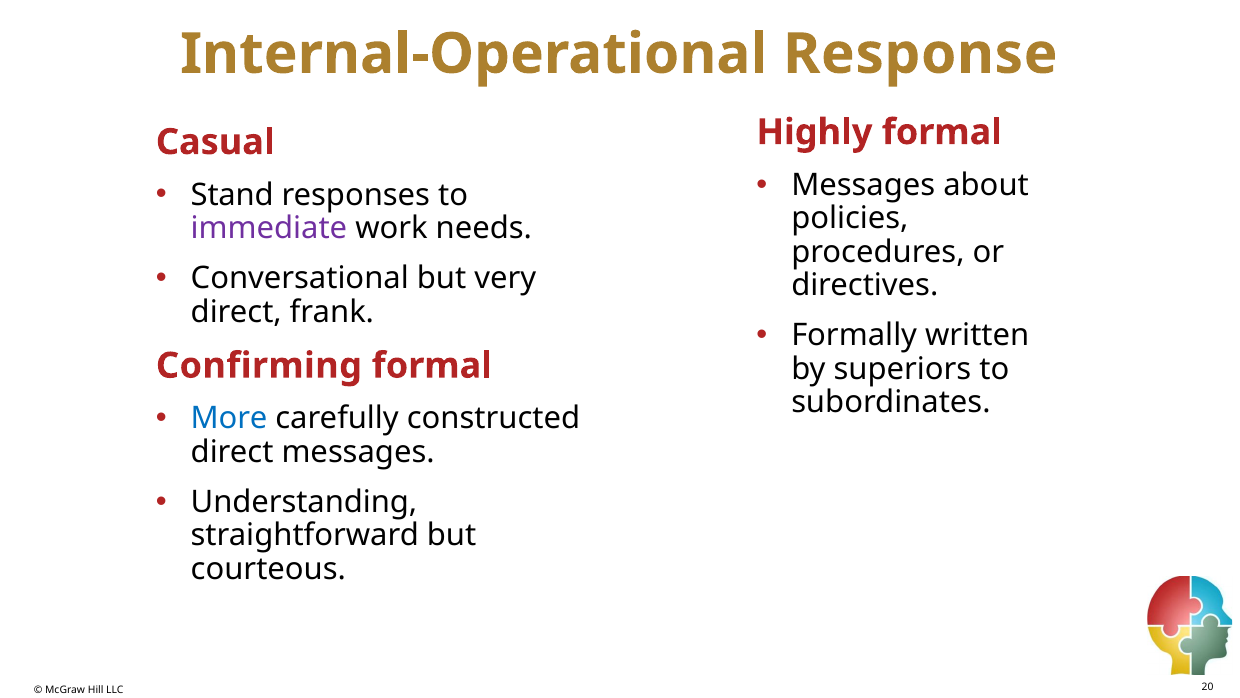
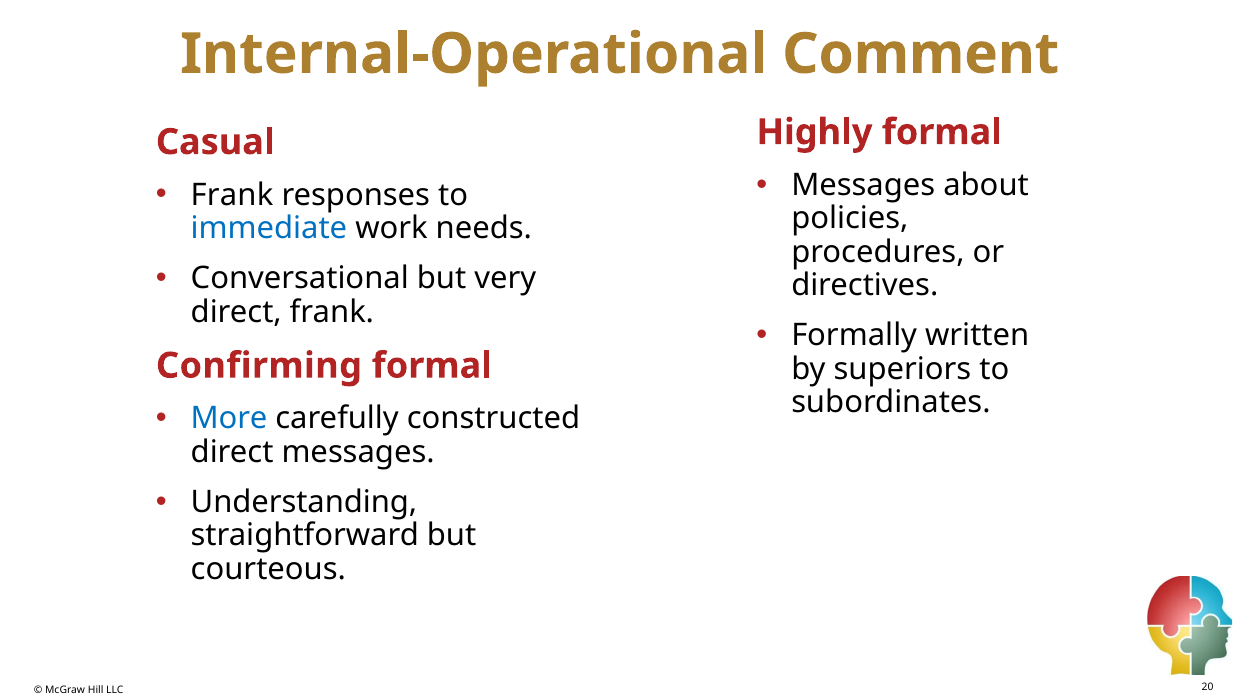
Response: Response -> Comment
Stand at (232, 195): Stand -> Frank
immediate colour: purple -> blue
